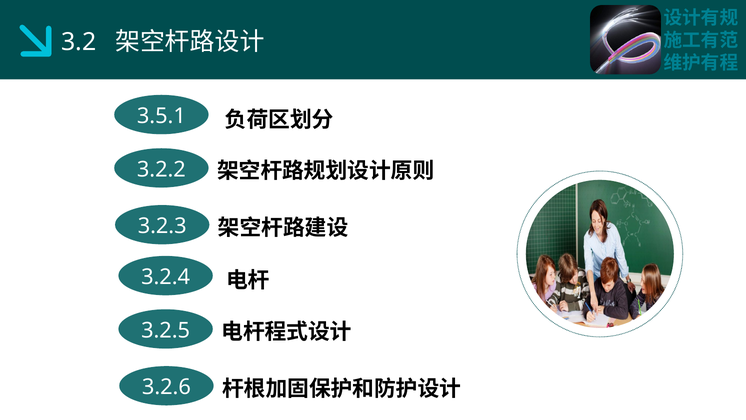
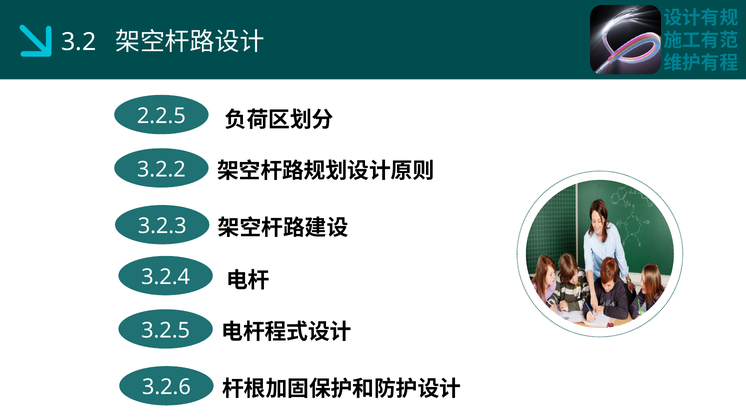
3.5.1: 3.5.1 -> 2.2.5
